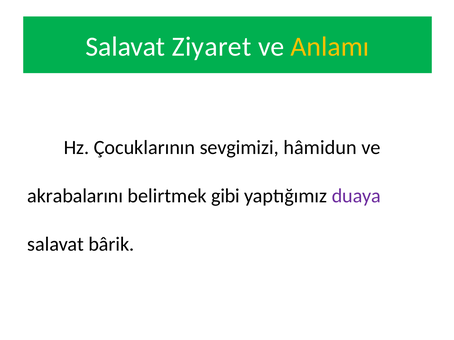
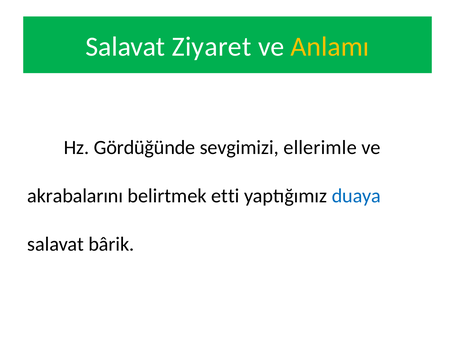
Çocuklarının: Çocuklarının -> Gördüğünde
hâmidun: hâmidun -> ellerimle
gibi: gibi -> etti
duaya colour: purple -> blue
